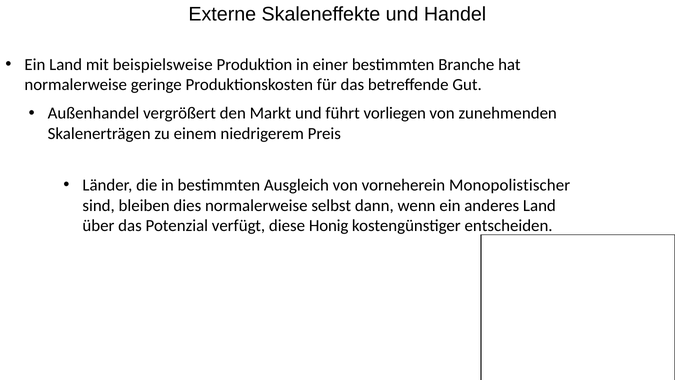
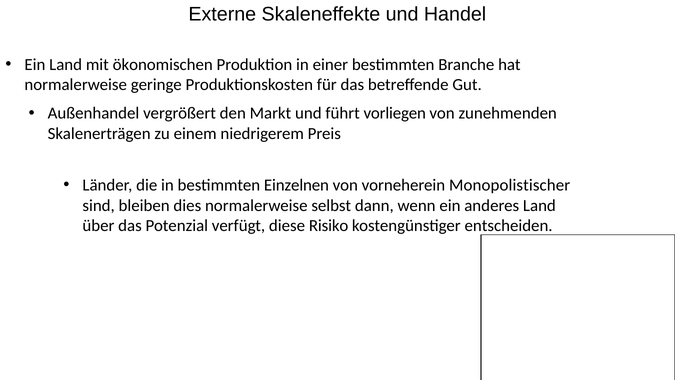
beispielsweise: beispielsweise -> ökonomischen
Ausgleich: Ausgleich -> Einzelnen
Honig: Honig -> Risiko
